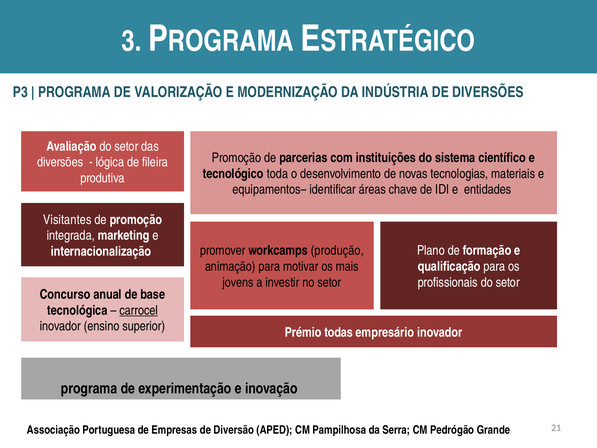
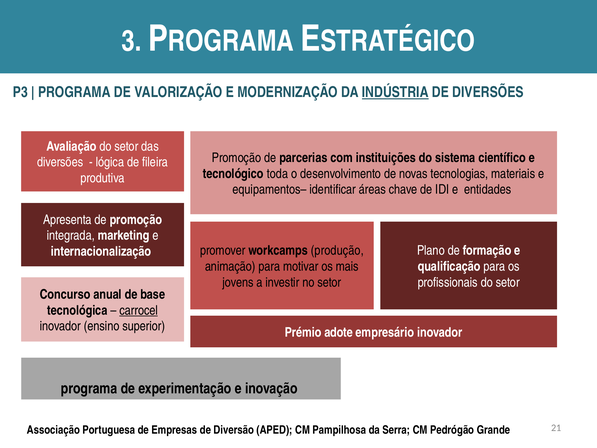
INDÚSTRIA underline: none -> present
Visitantes: Visitantes -> Apresenta
todas: todas -> adote
